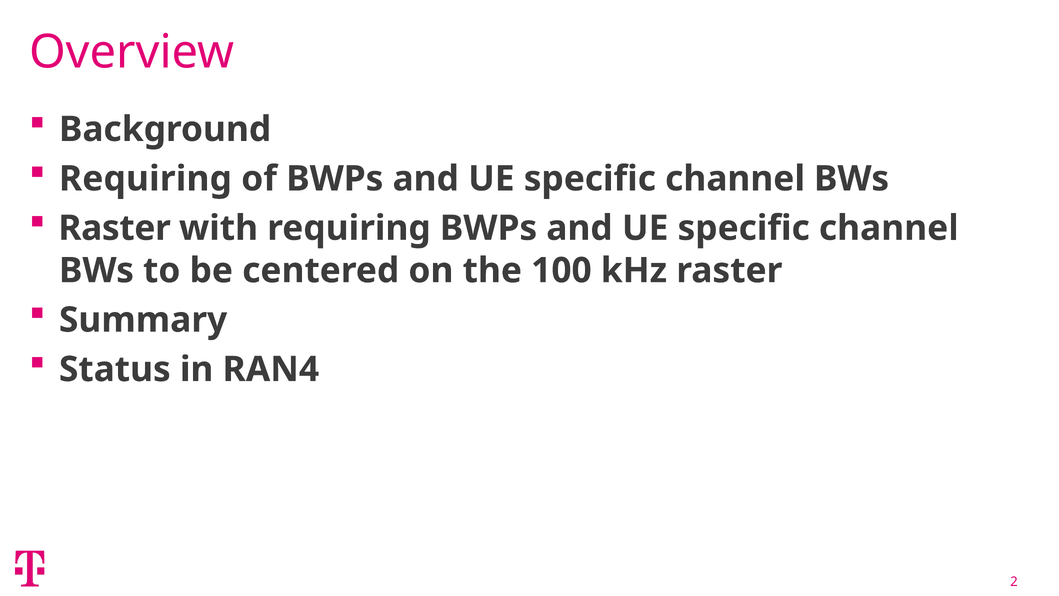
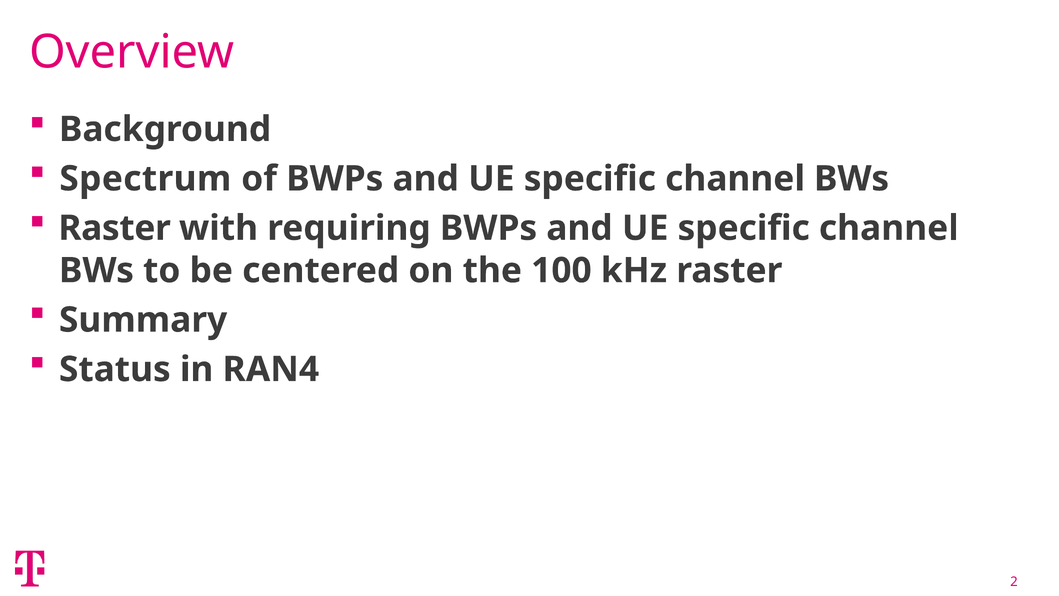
Requiring at (145, 179): Requiring -> Spectrum
